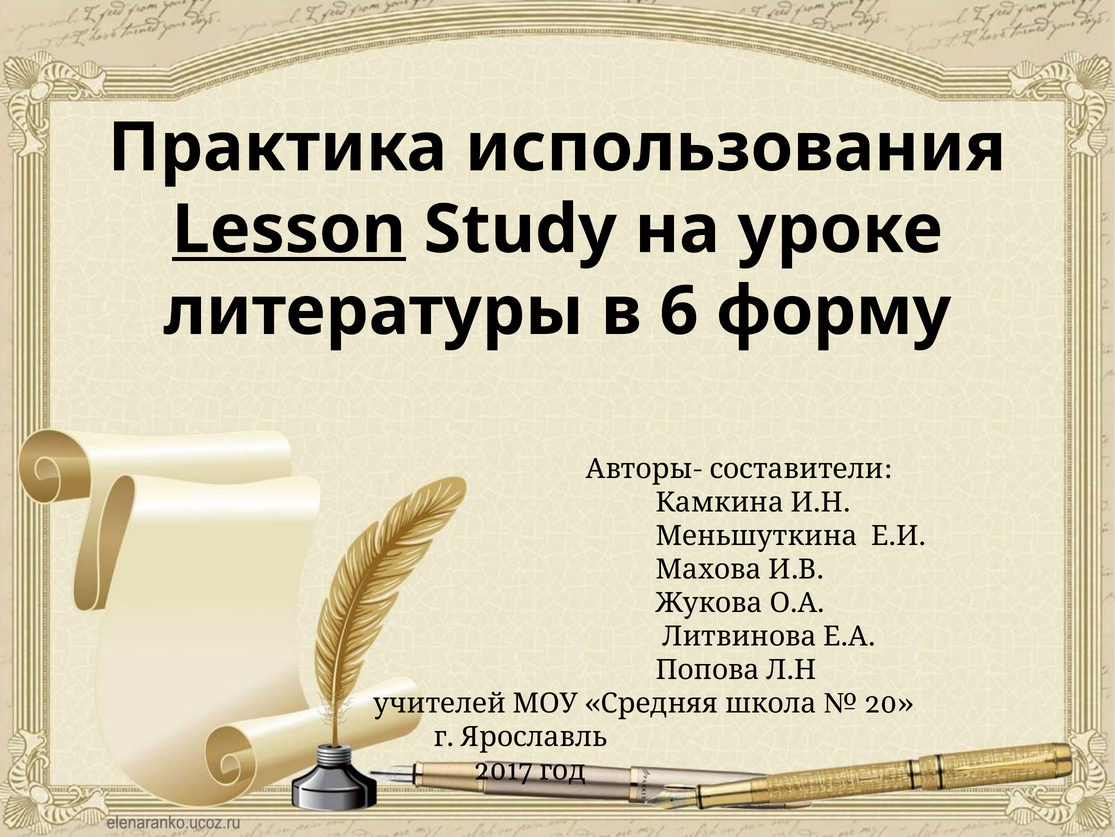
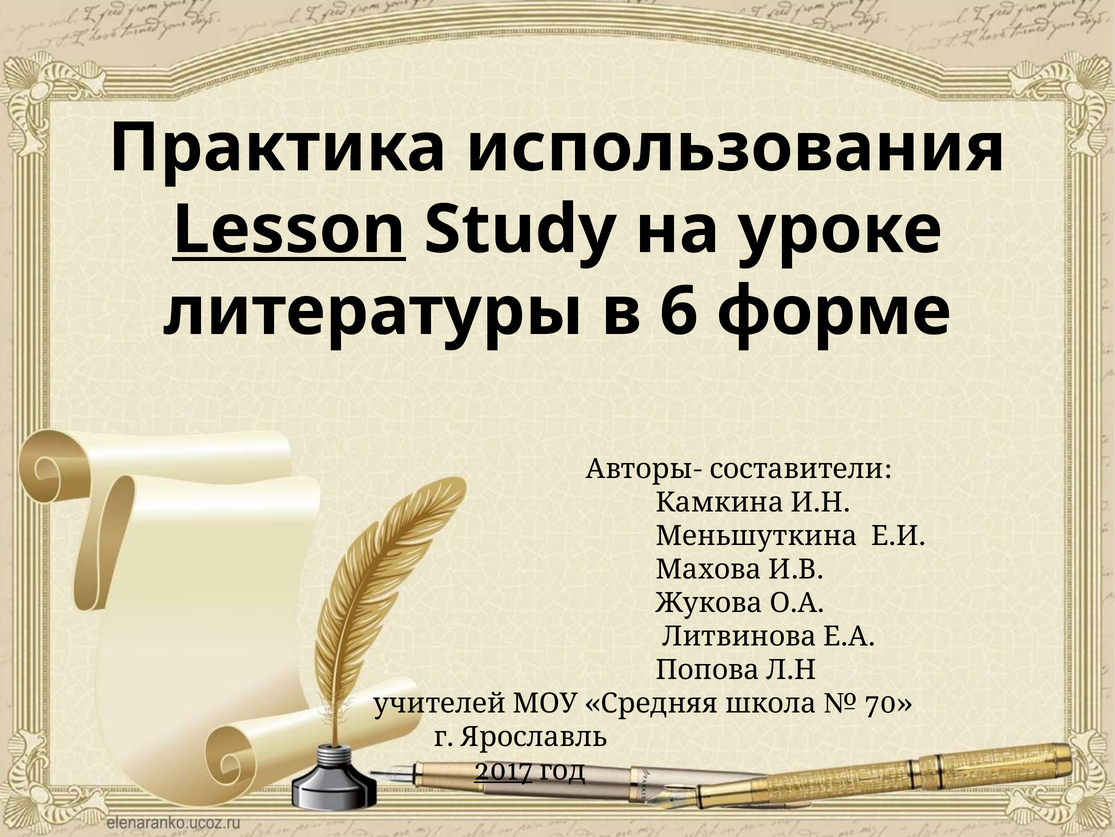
форму: форму -> форме
20: 20 -> 70
2017 underline: none -> present
